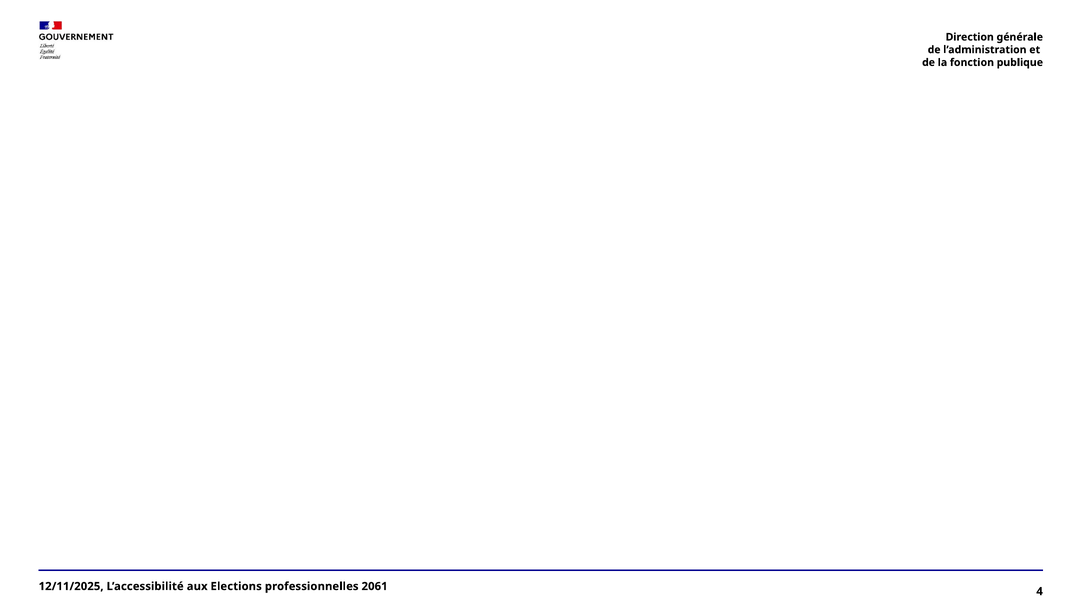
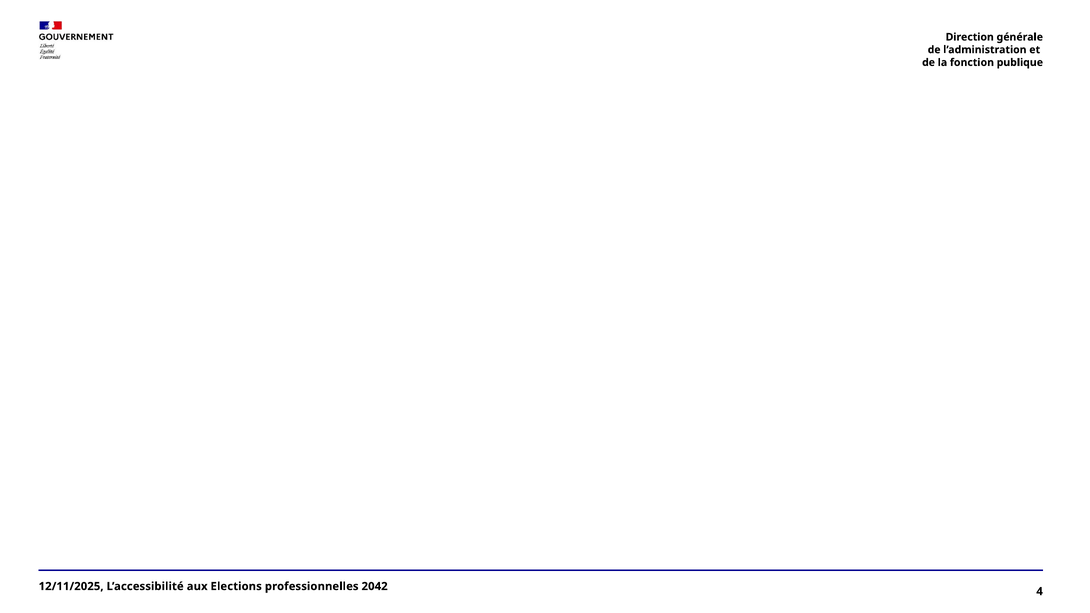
2061: 2061 -> 2042
